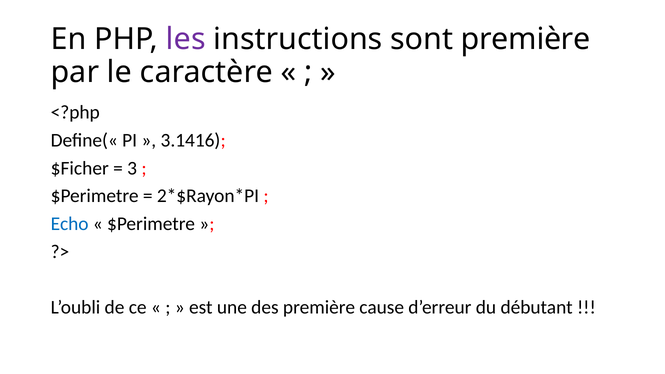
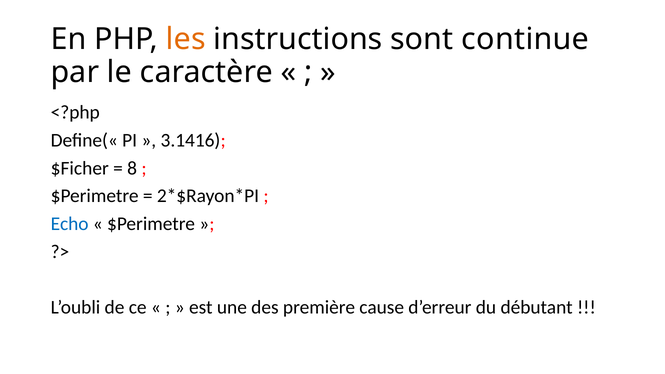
les colour: purple -> orange
sont première: première -> continue
3: 3 -> 8
